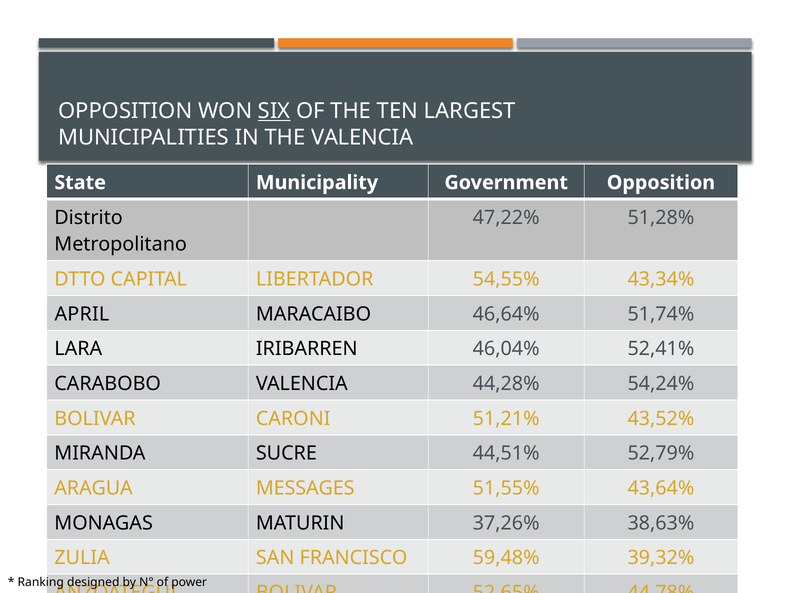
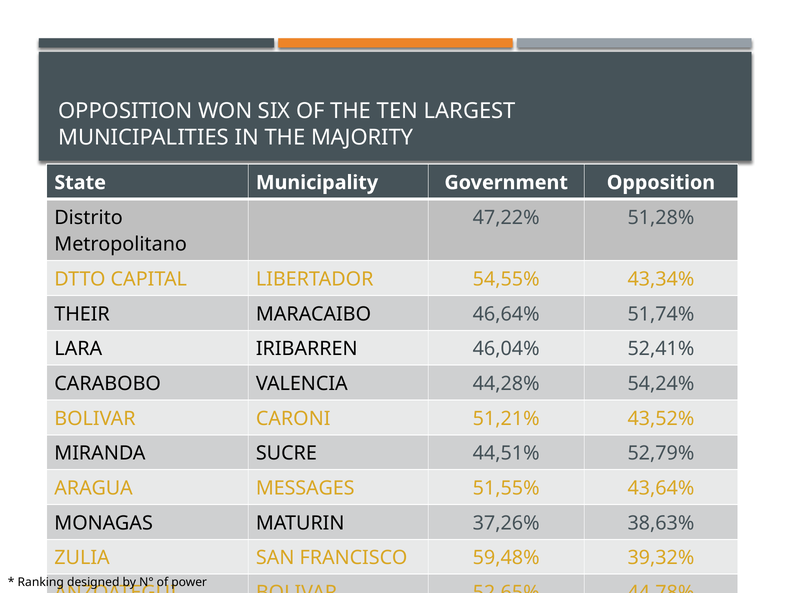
SIX underline: present -> none
THE VALENCIA: VALENCIA -> MAJORITY
APRIL: APRIL -> THEIR
